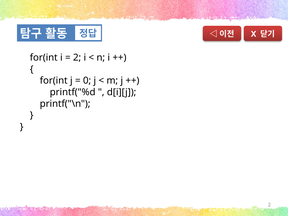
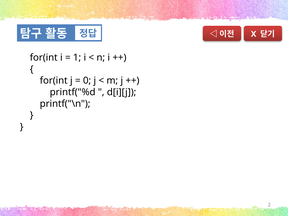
2 at (77, 58): 2 -> 1
